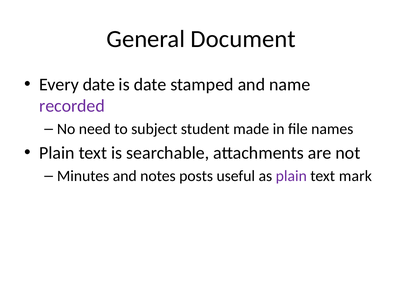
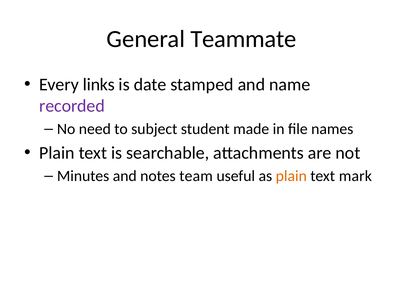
Document: Document -> Teammate
Every date: date -> links
posts: posts -> team
plain at (291, 176) colour: purple -> orange
